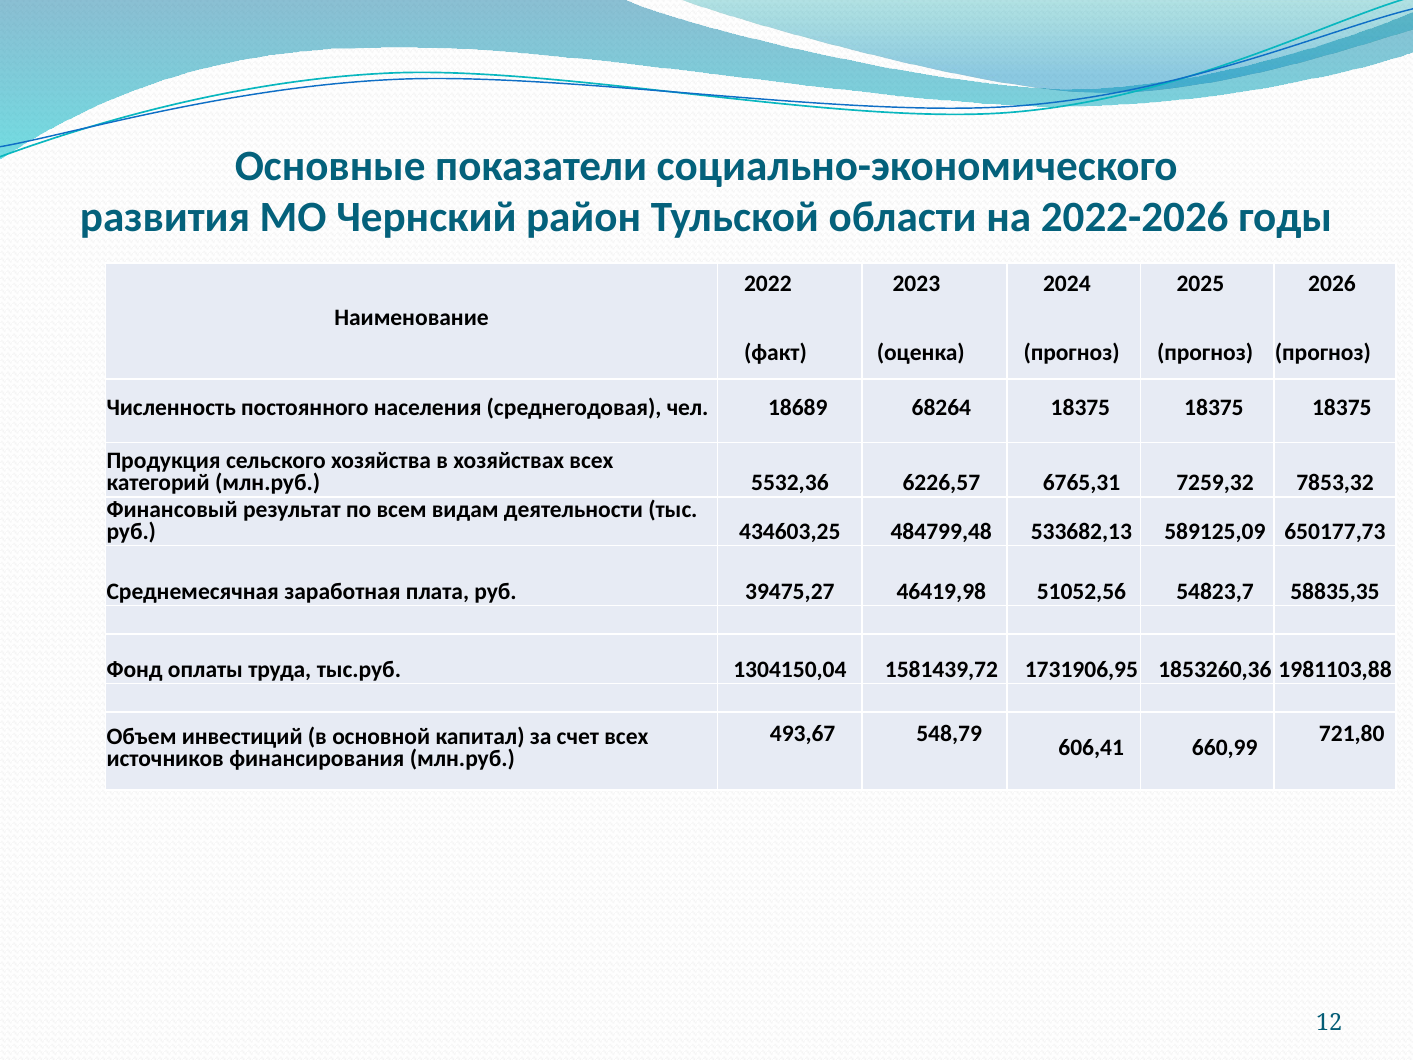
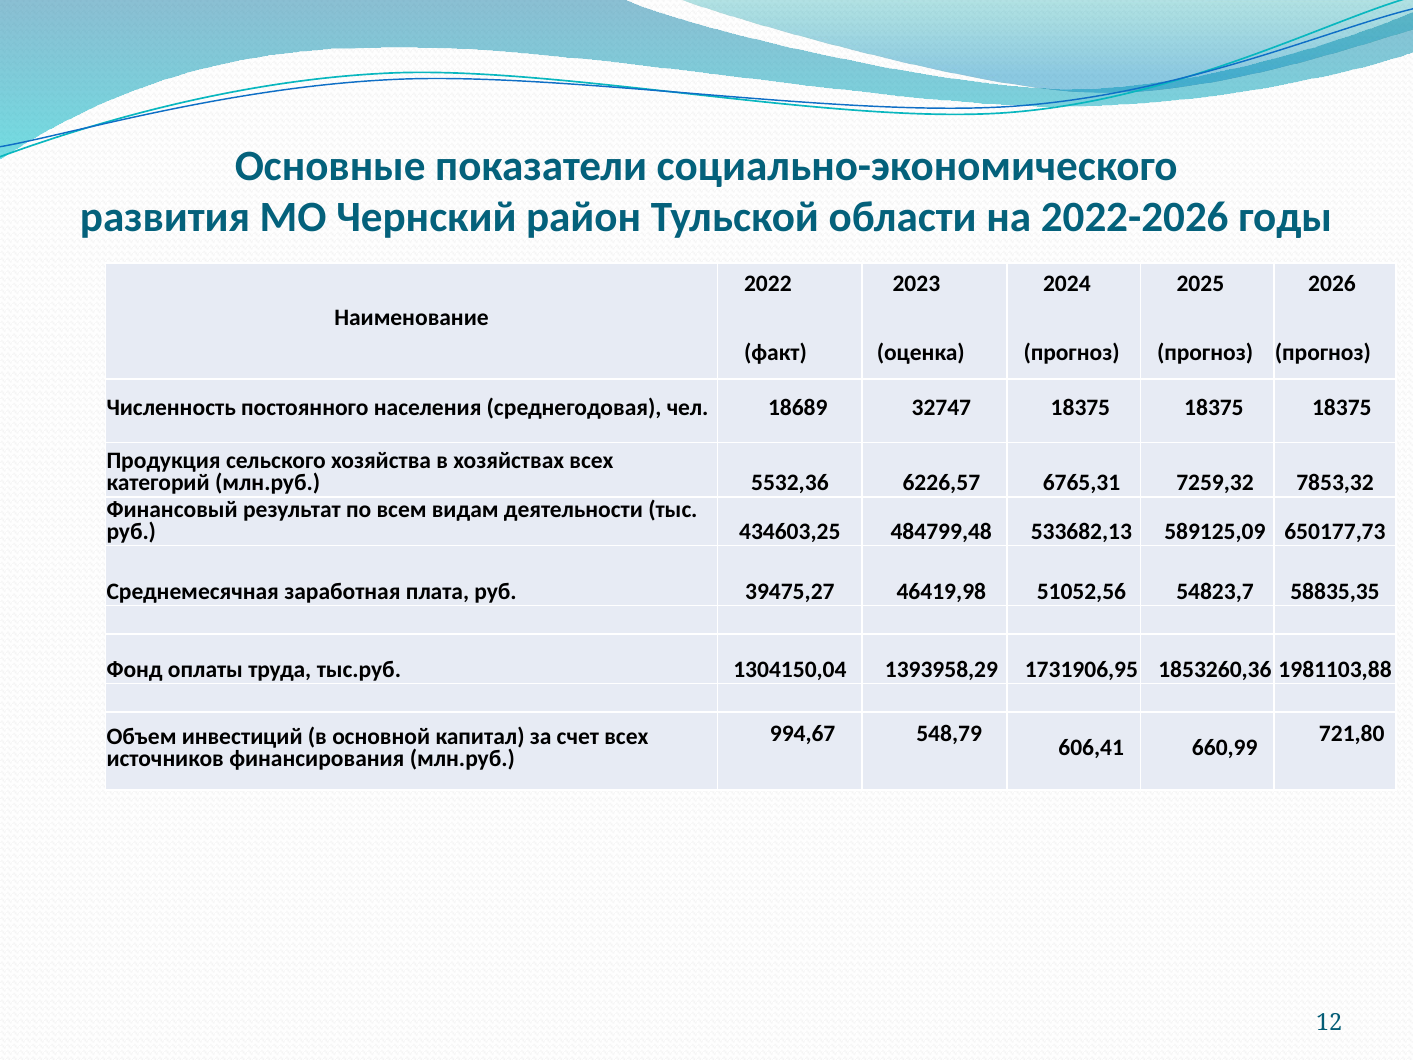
68264: 68264 -> 32747
1581439,72: 1581439,72 -> 1393958,29
493,67: 493,67 -> 994,67
